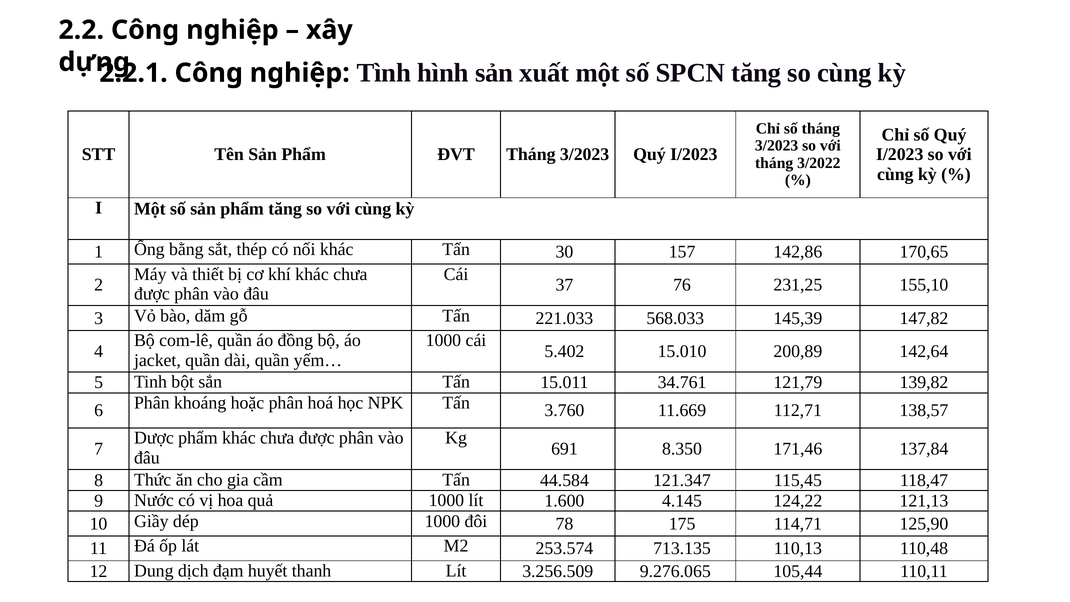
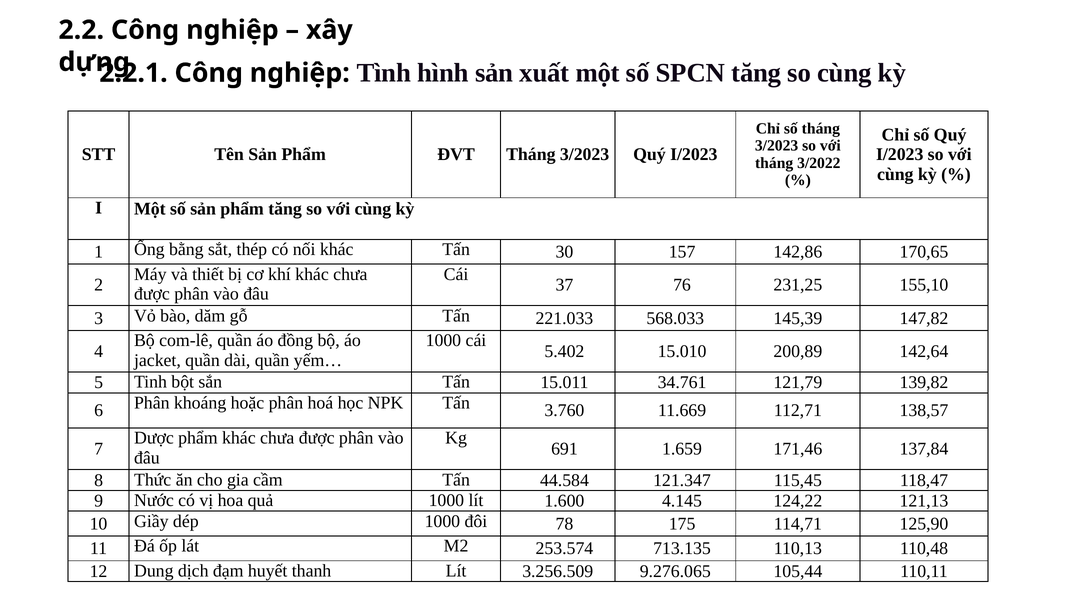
8.350: 8.350 -> 1.659
